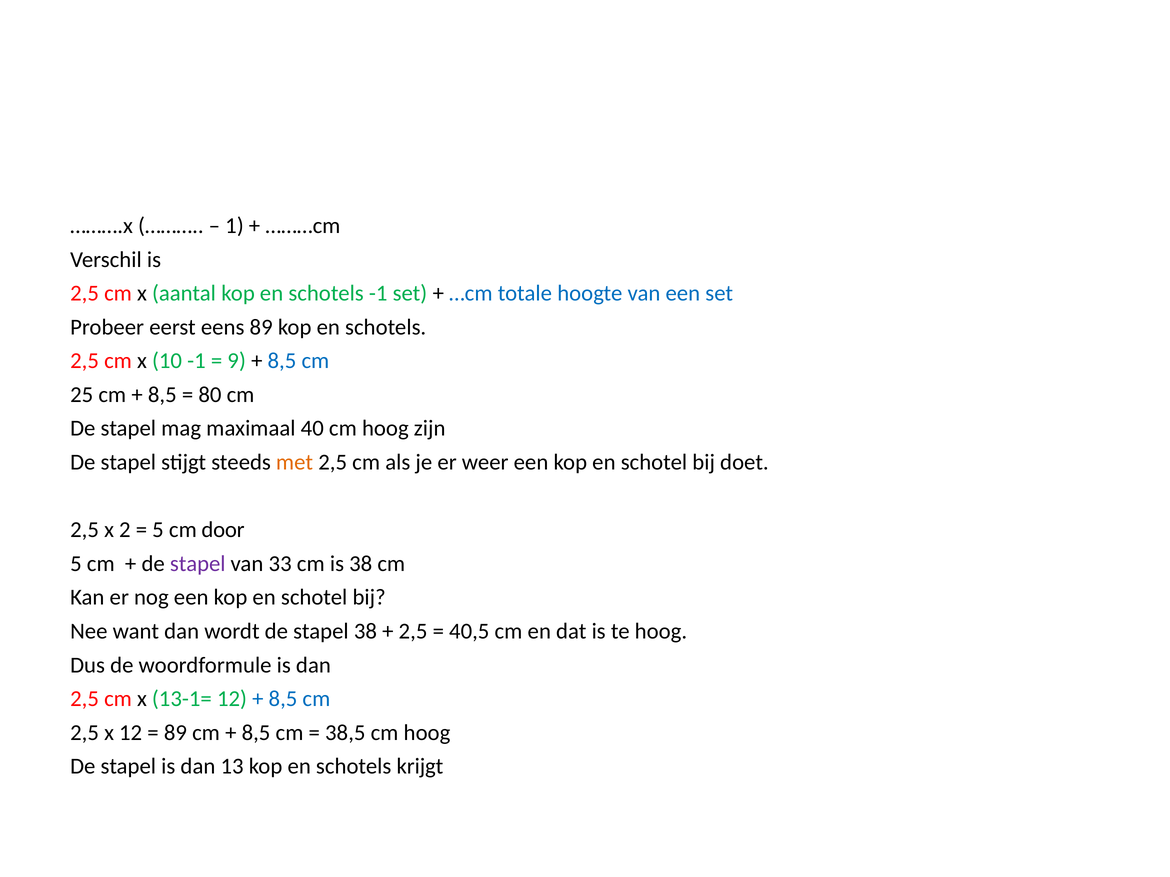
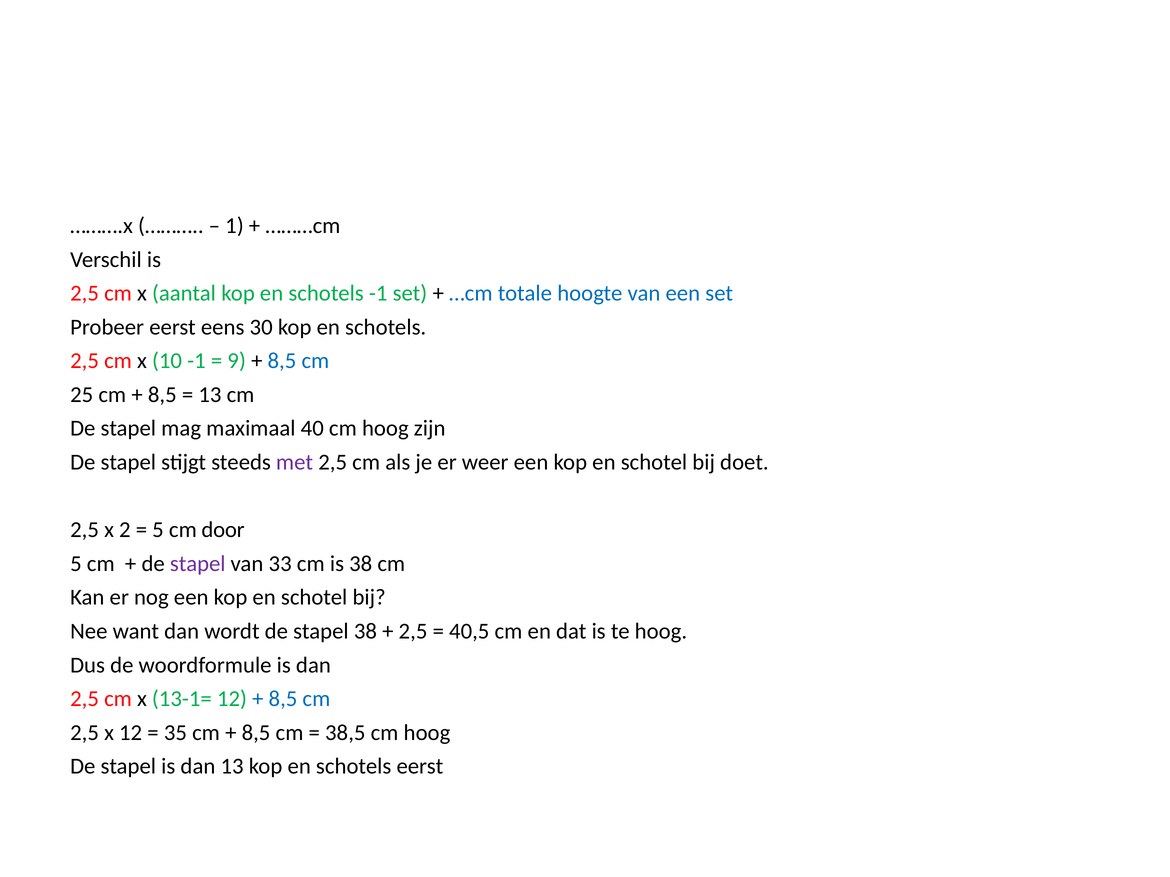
eens 89: 89 -> 30
80 at (210, 395): 80 -> 13
met colour: orange -> purple
89 at (175, 733): 89 -> 35
schotels krijgt: krijgt -> eerst
